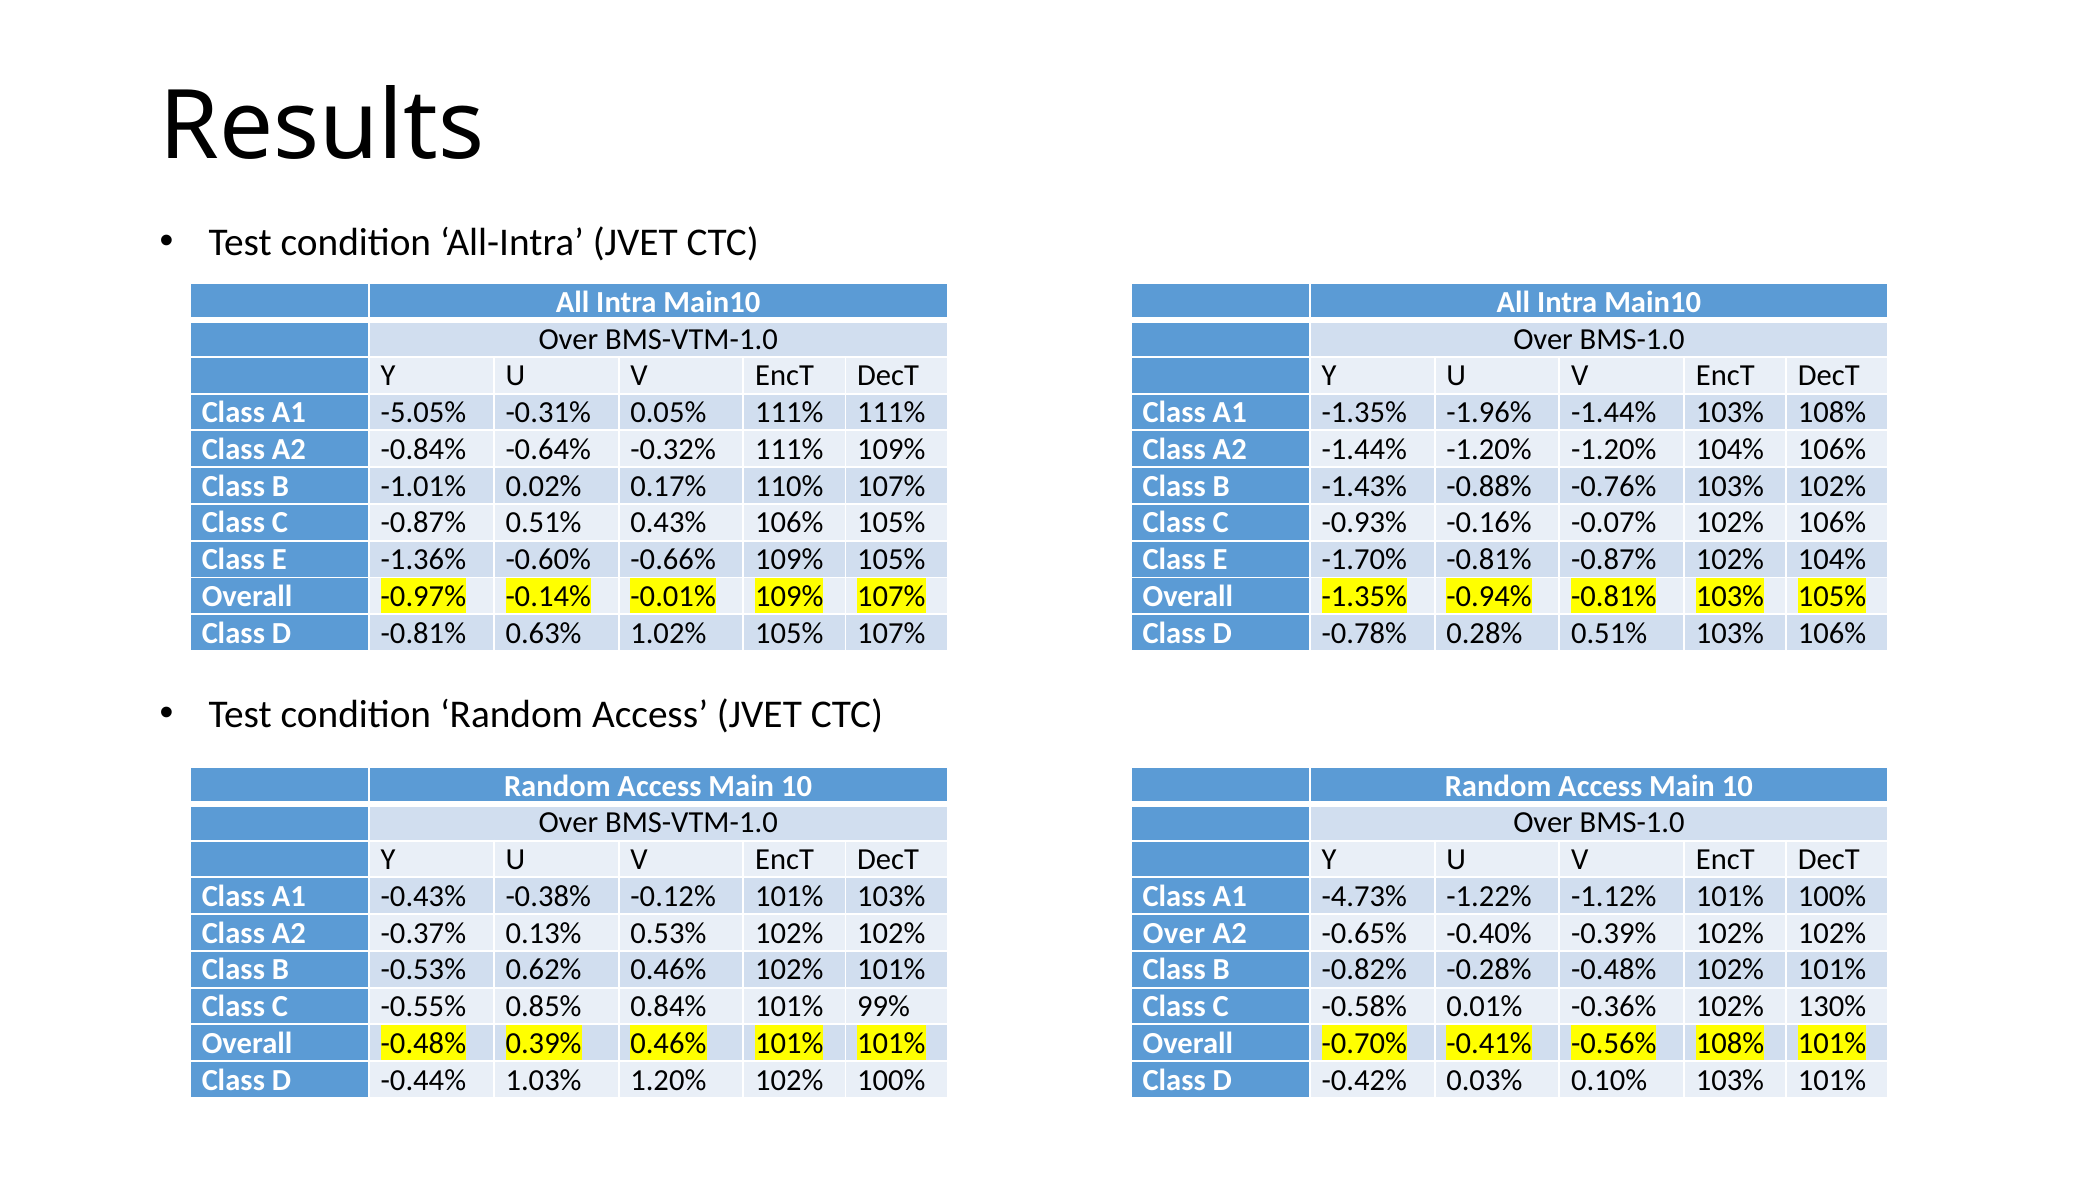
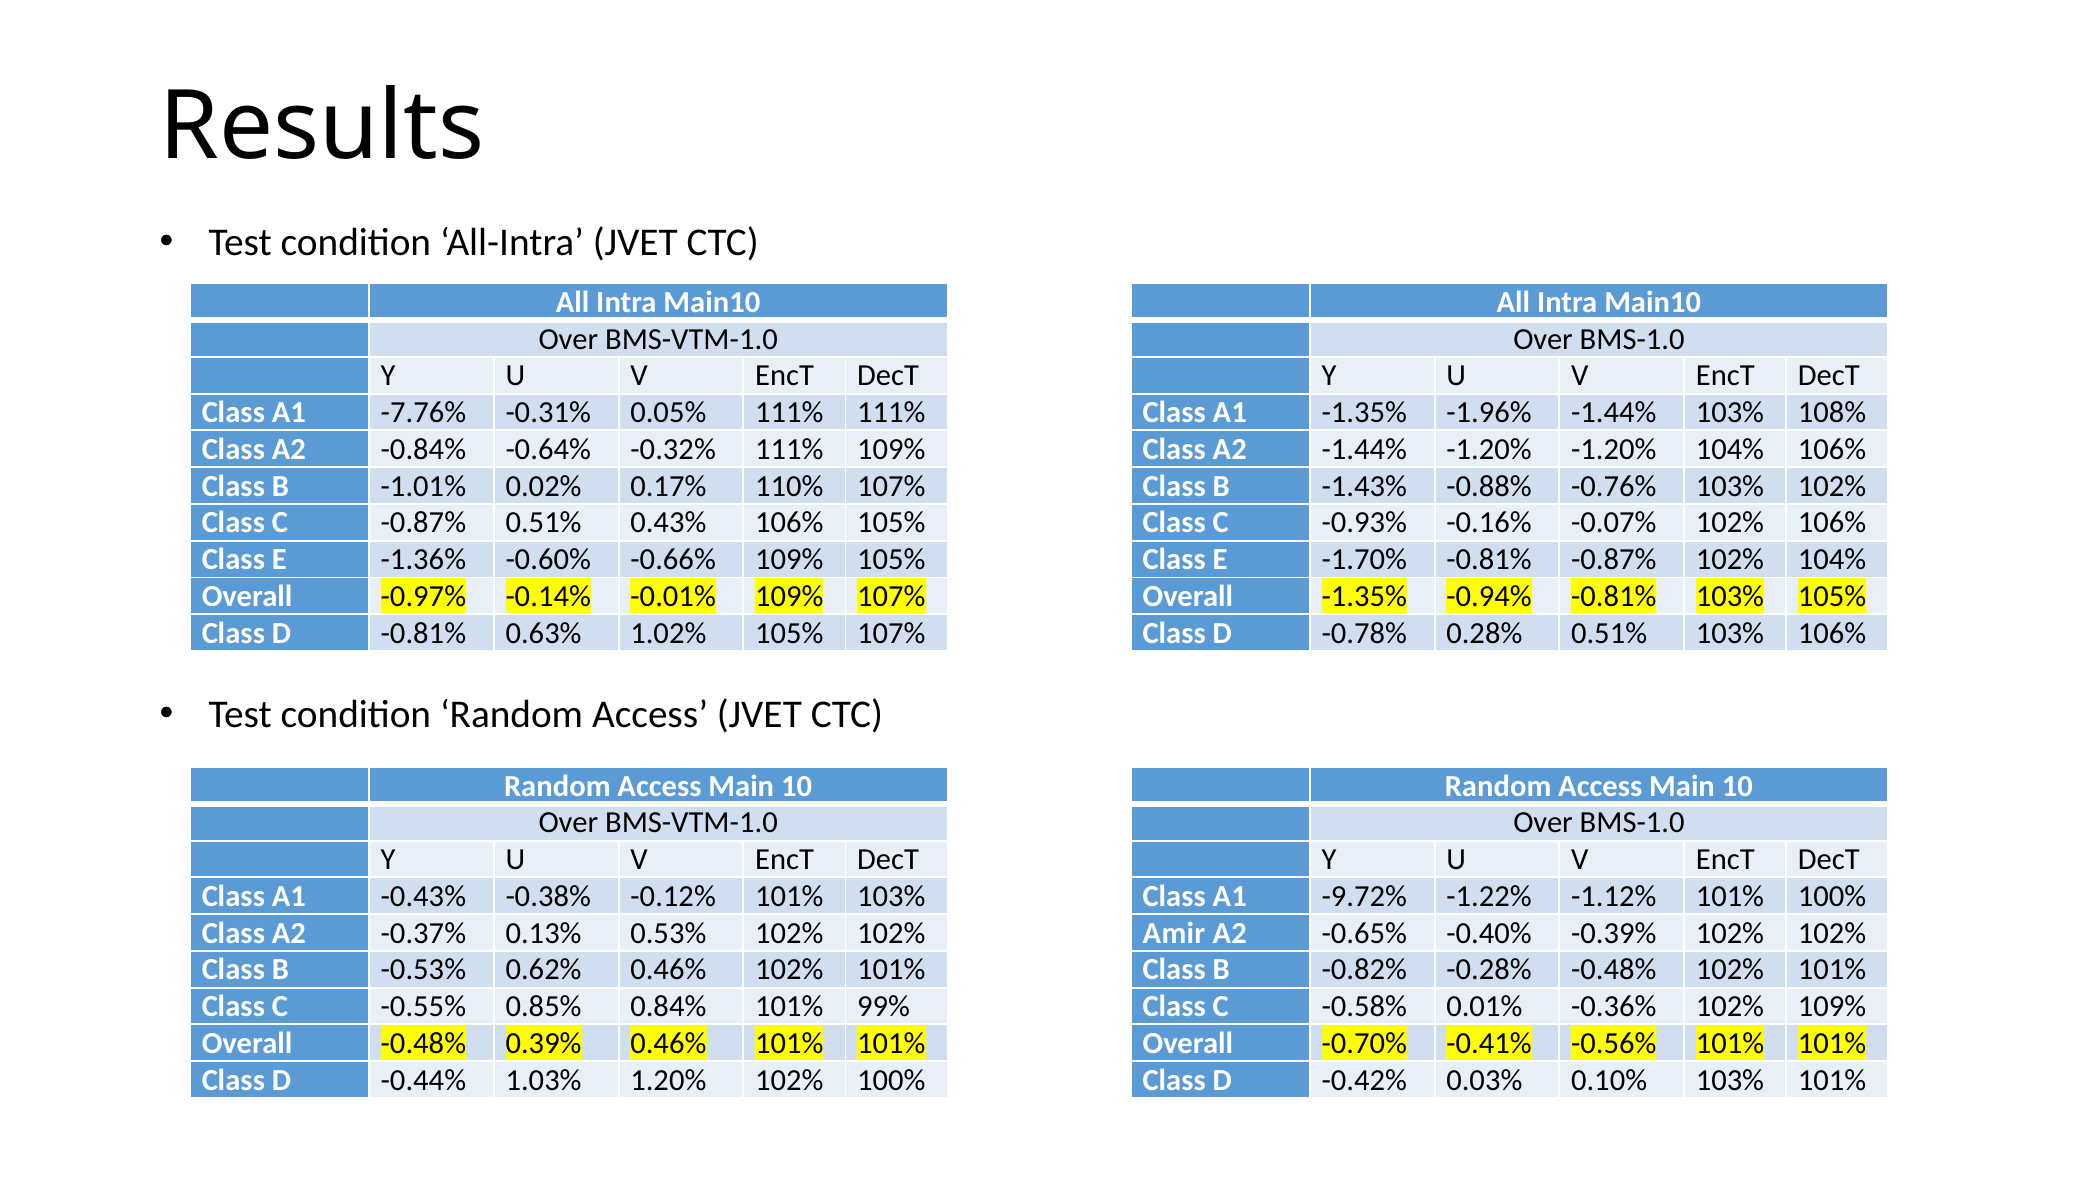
-5.05%: -5.05% -> -7.76%
-4.73%: -4.73% -> -9.72%
Over at (1174, 933): Over -> Amir
102% 130%: 130% -> 109%
-0.56% 108%: 108% -> 101%
